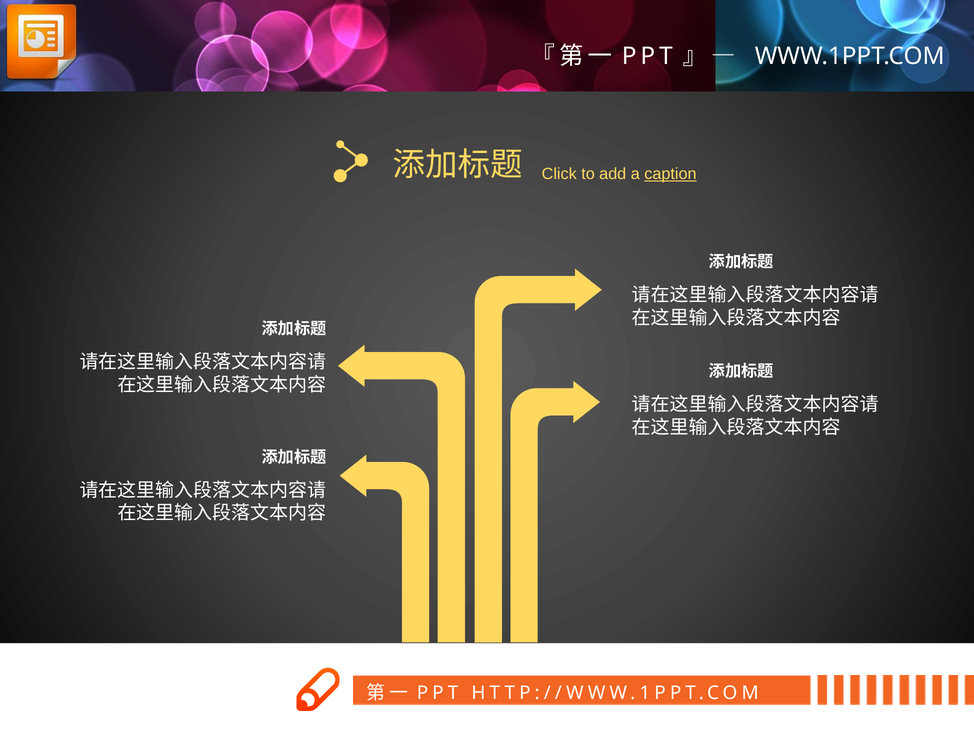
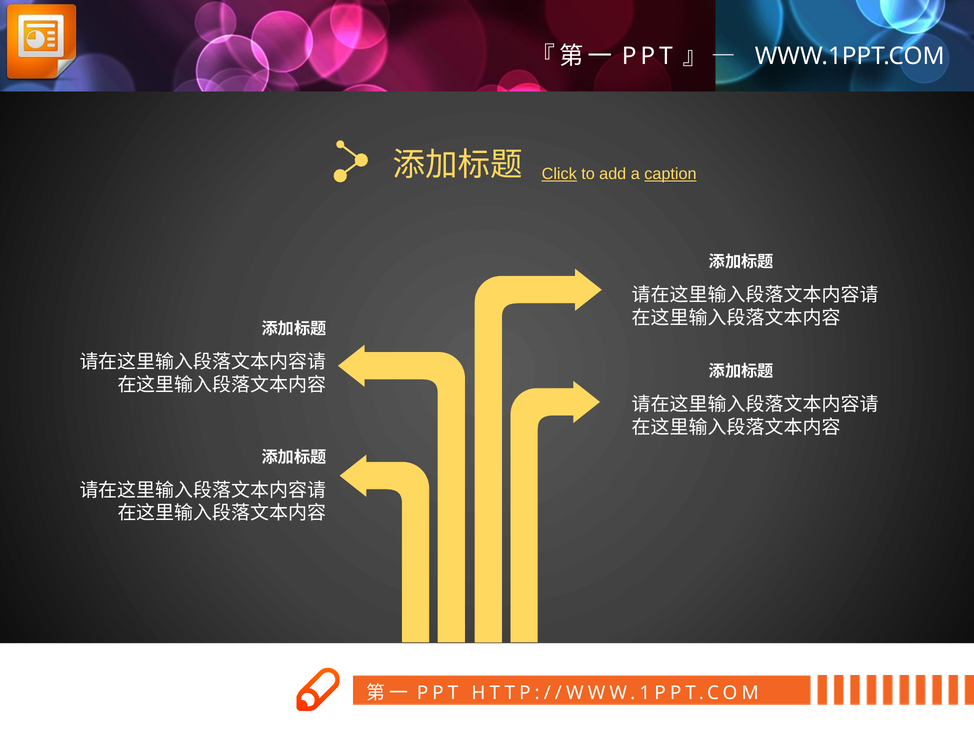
Click underline: none -> present
